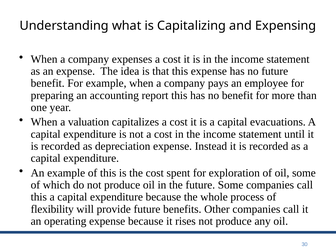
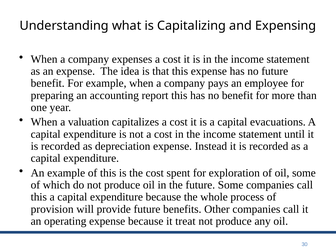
flexibility: flexibility -> provision
rises: rises -> treat
